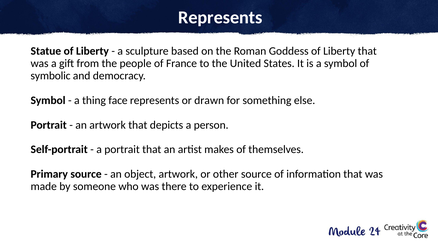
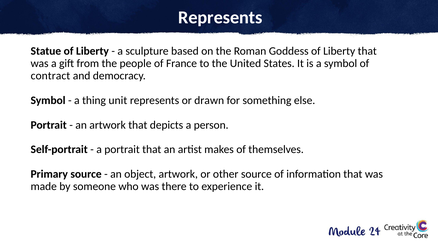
symbolic: symbolic -> contract
face: face -> unit
